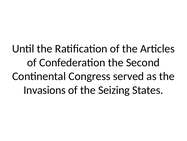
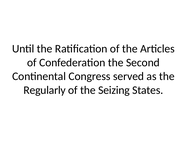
Invasions: Invasions -> Regularly
